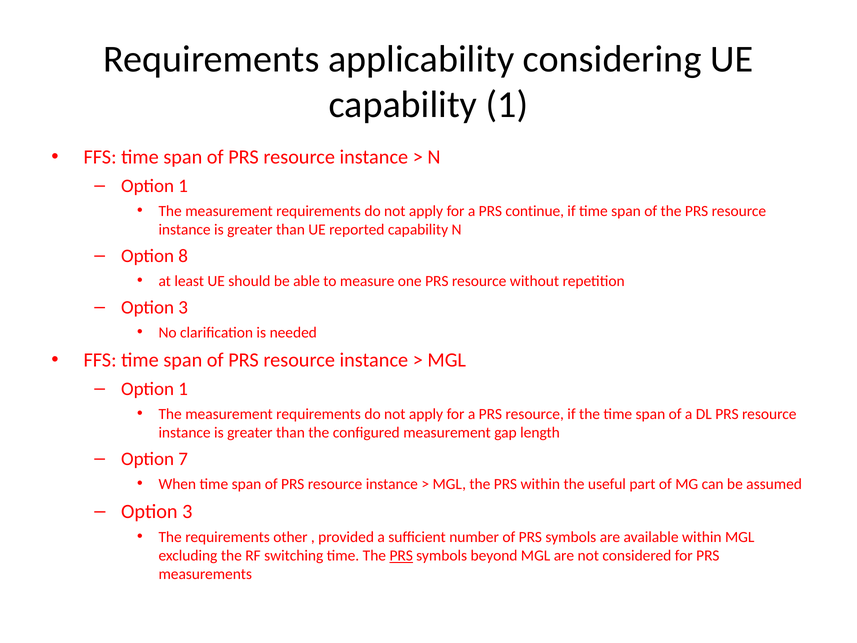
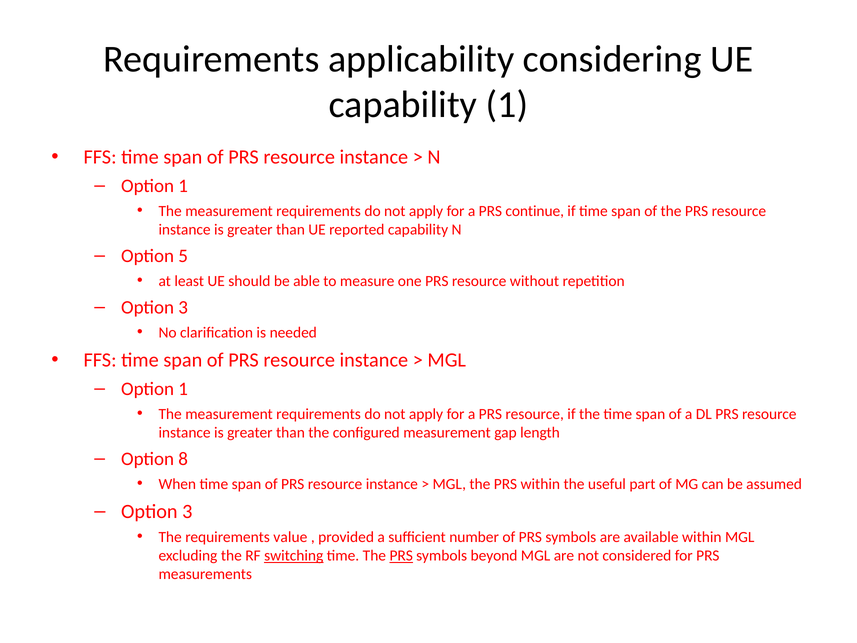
8: 8 -> 5
7: 7 -> 8
other: other -> value
switching underline: none -> present
